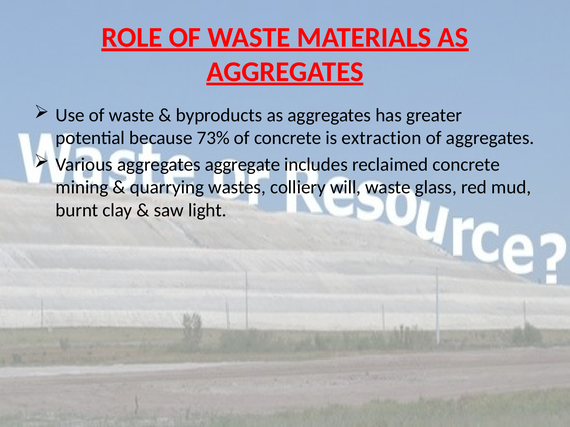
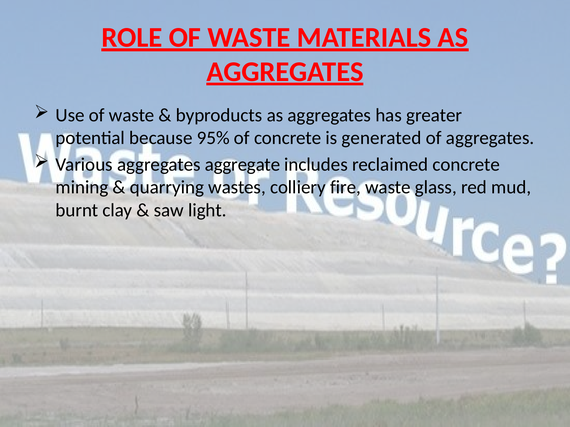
73%: 73% -> 95%
extraction: extraction -> generated
will: will -> fire
